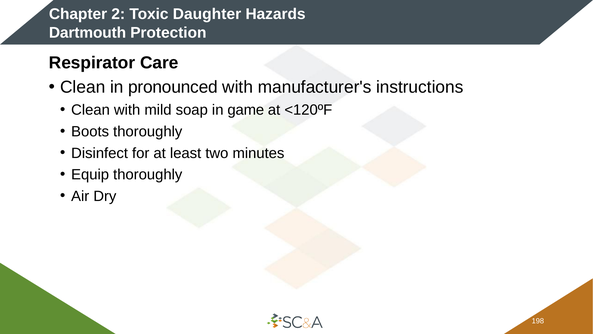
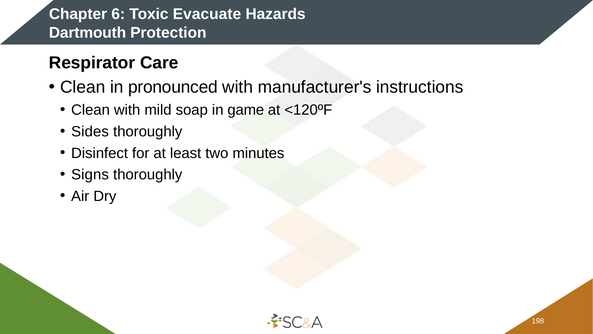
2: 2 -> 6
Daughter: Daughter -> Evacuate
Boots: Boots -> Sides
Equip: Equip -> Signs
